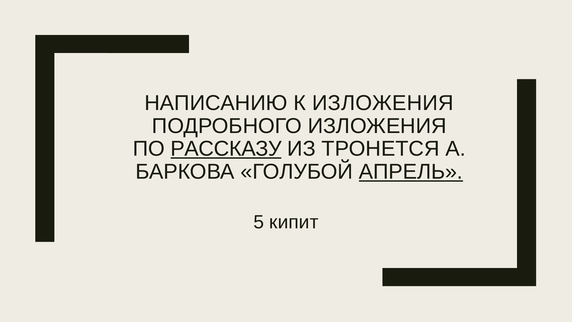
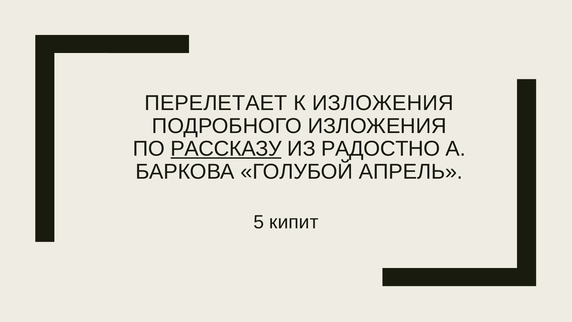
НАПИСАНИЮ: НАПИСАНИЮ -> ПЕРЕЛЕТАЕТ
ТРОНЕТСЯ: ТРОНЕТСЯ -> РАДОСТНО
АПРЕЛЬ underline: present -> none
